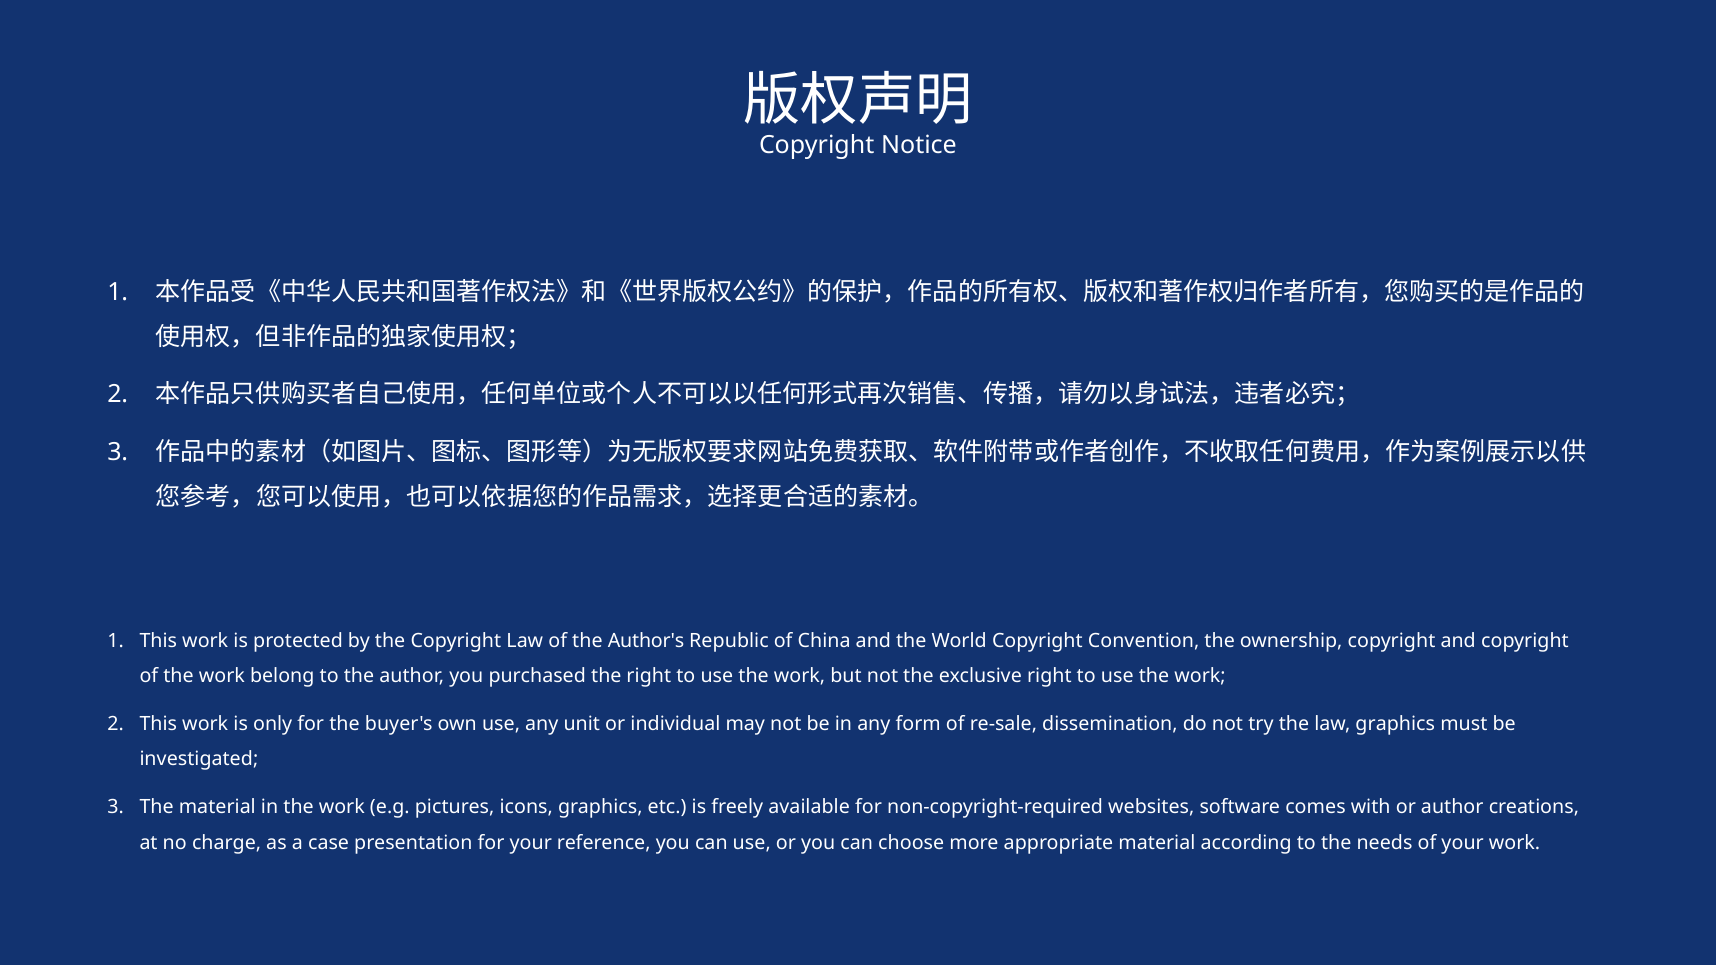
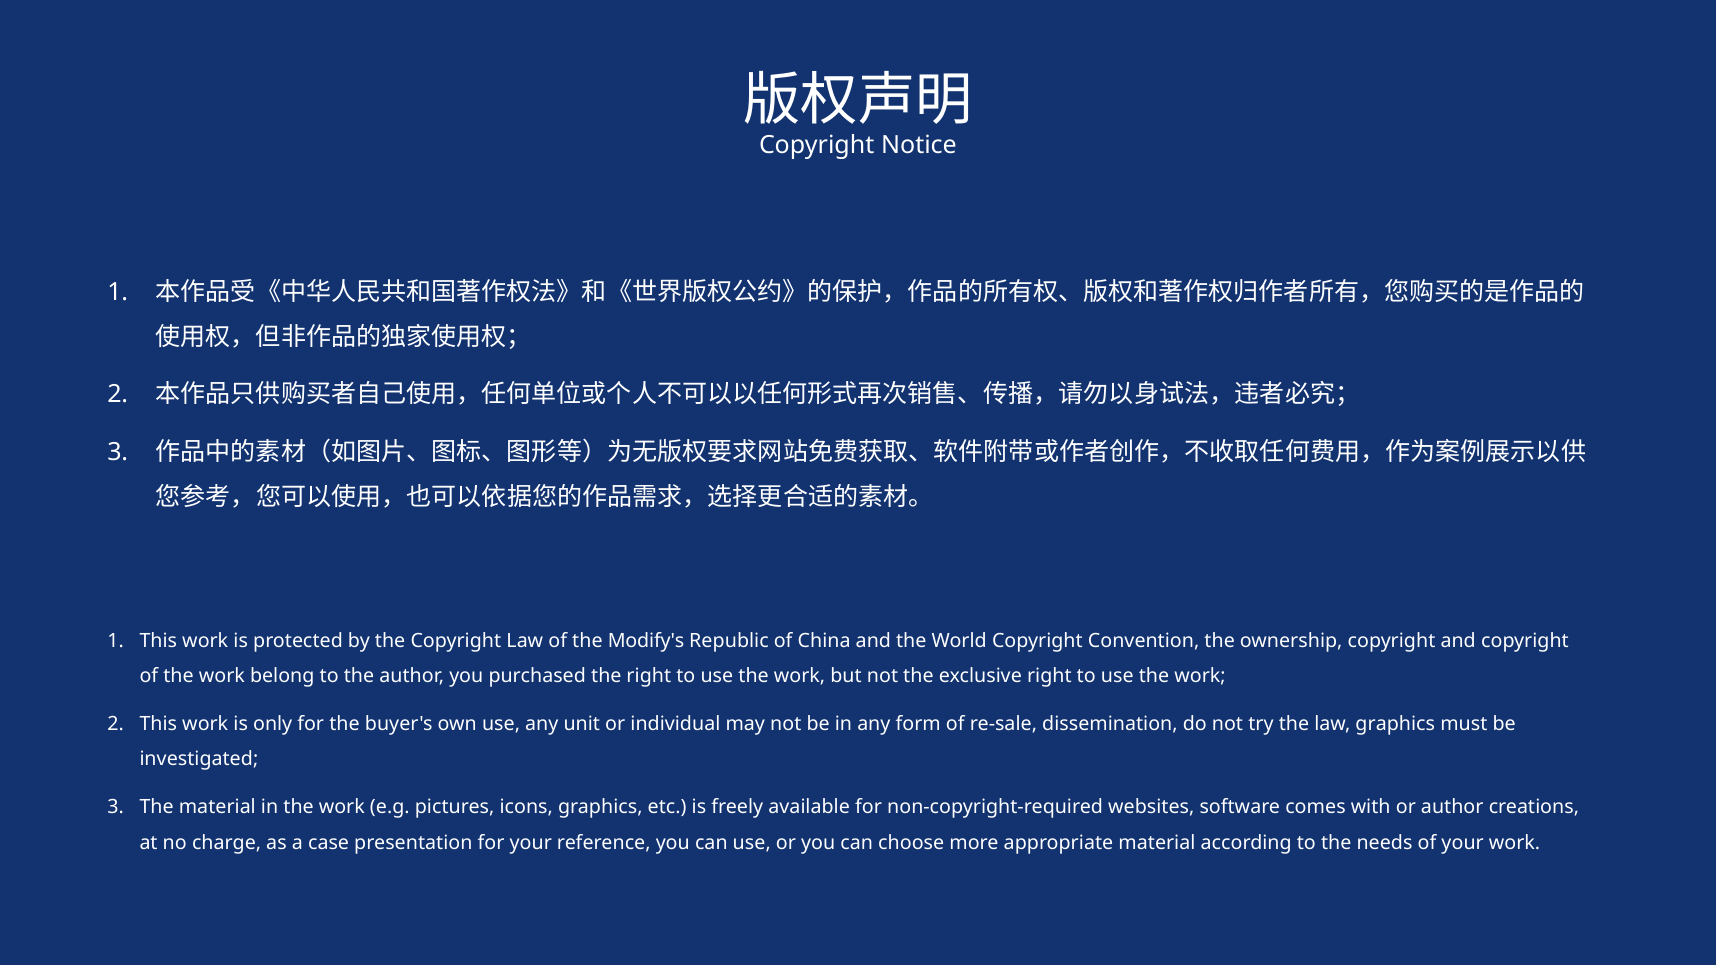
Author's: Author's -> Modify's
